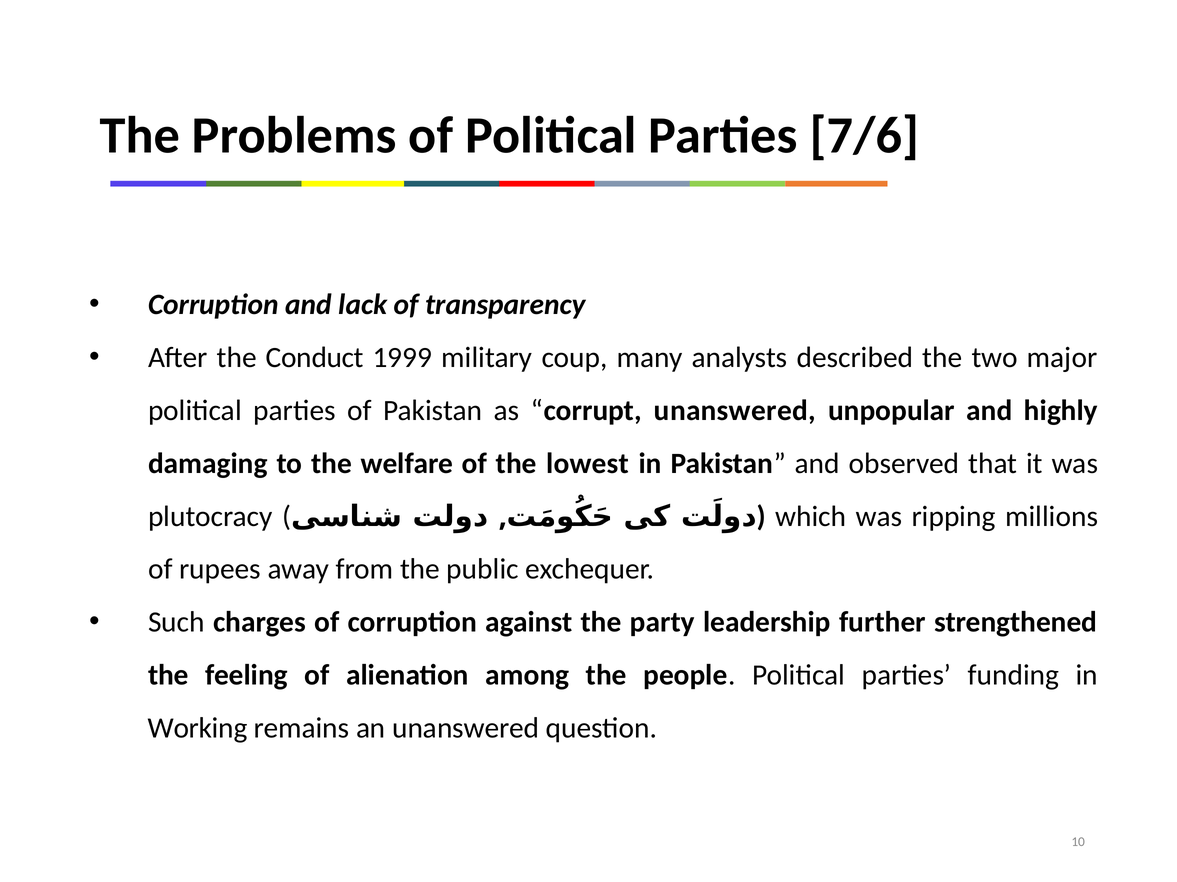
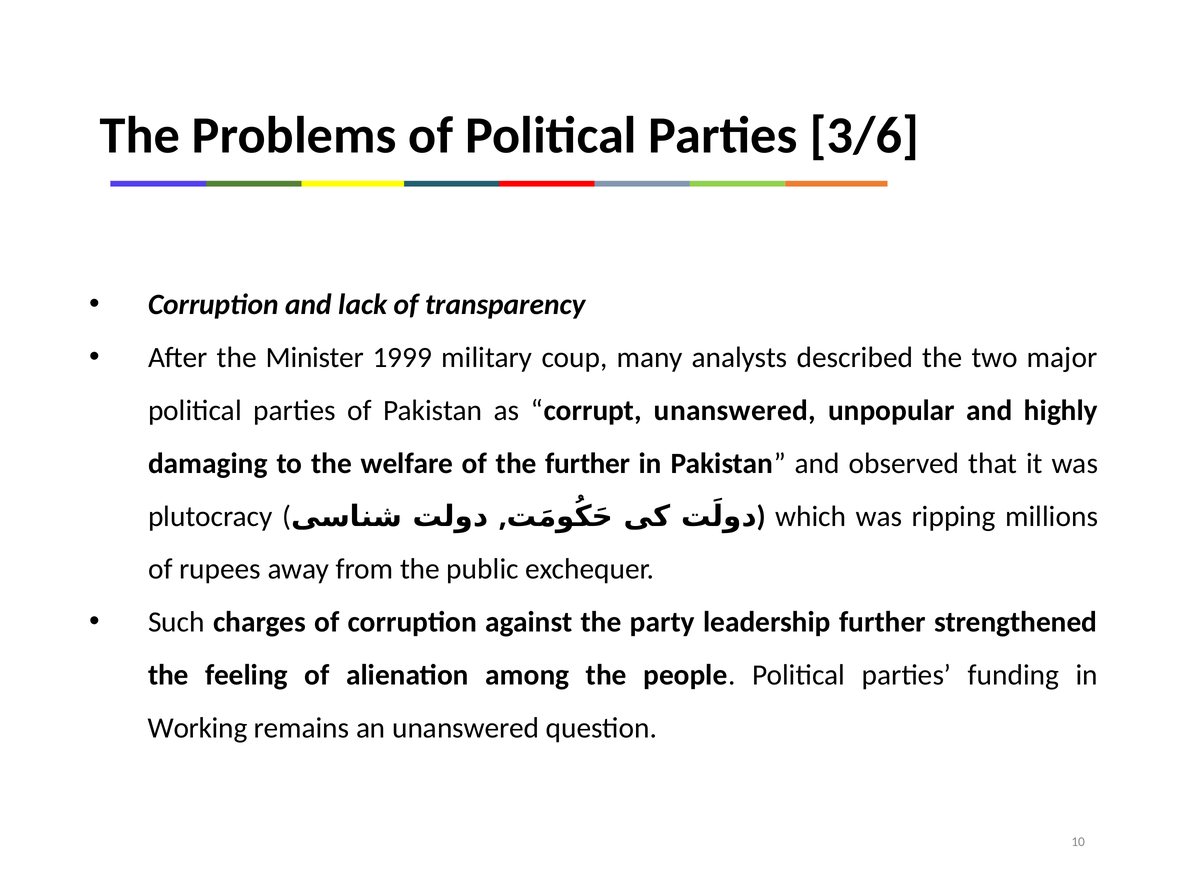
7/6: 7/6 -> 3/6
Conduct: Conduct -> Minister
the lowest: lowest -> further
